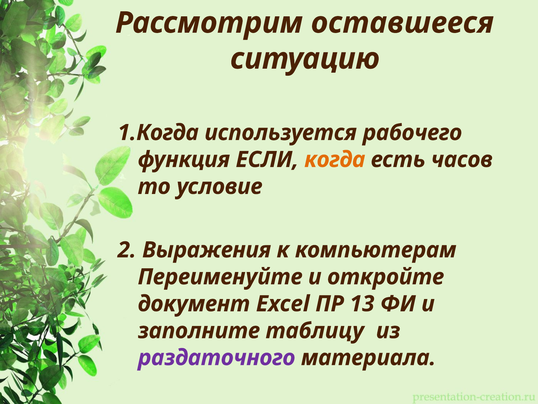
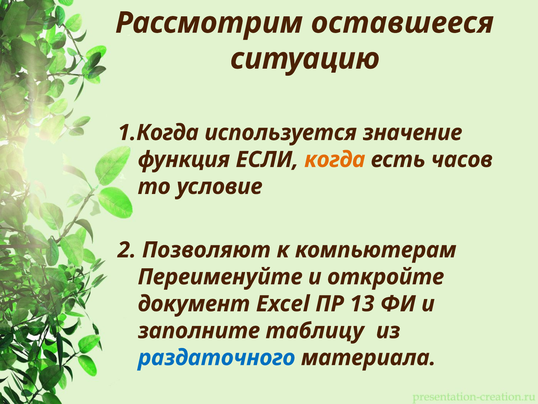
рабочего: рабочего -> значение
Выражения: Выражения -> Позволяют
раздаточного colour: purple -> blue
